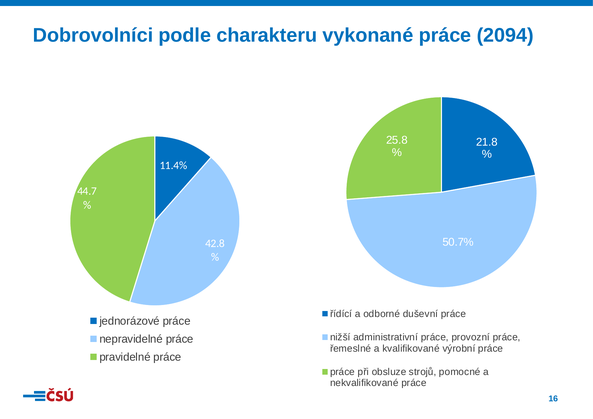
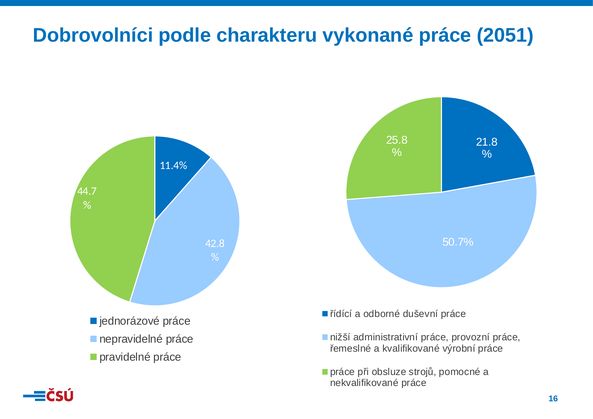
2094: 2094 -> 2051
